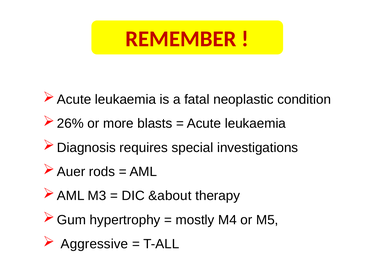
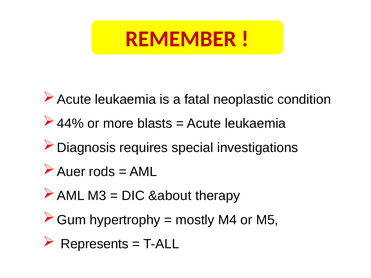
26%: 26% -> 44%
Aggressive: Aggressive -> Represents
